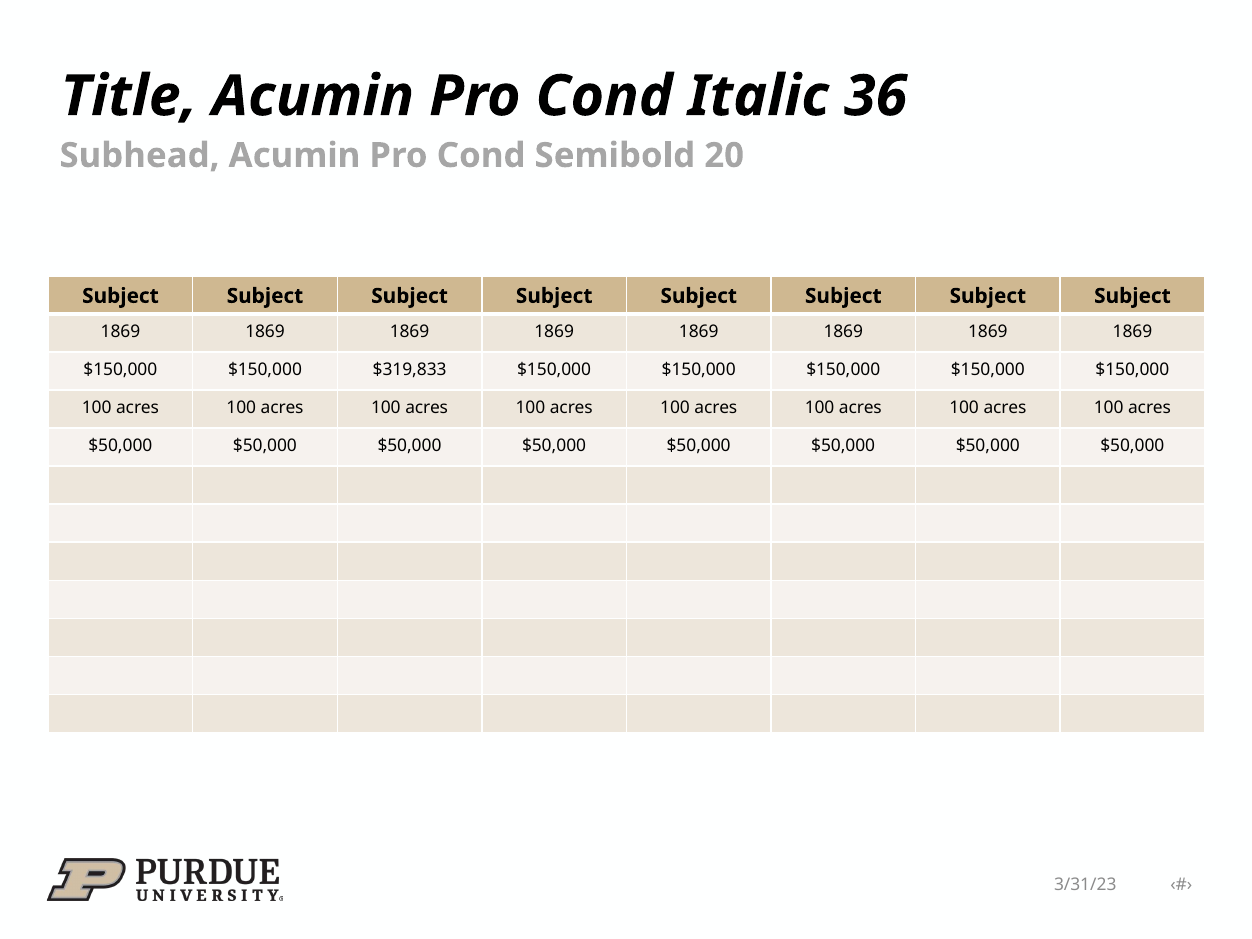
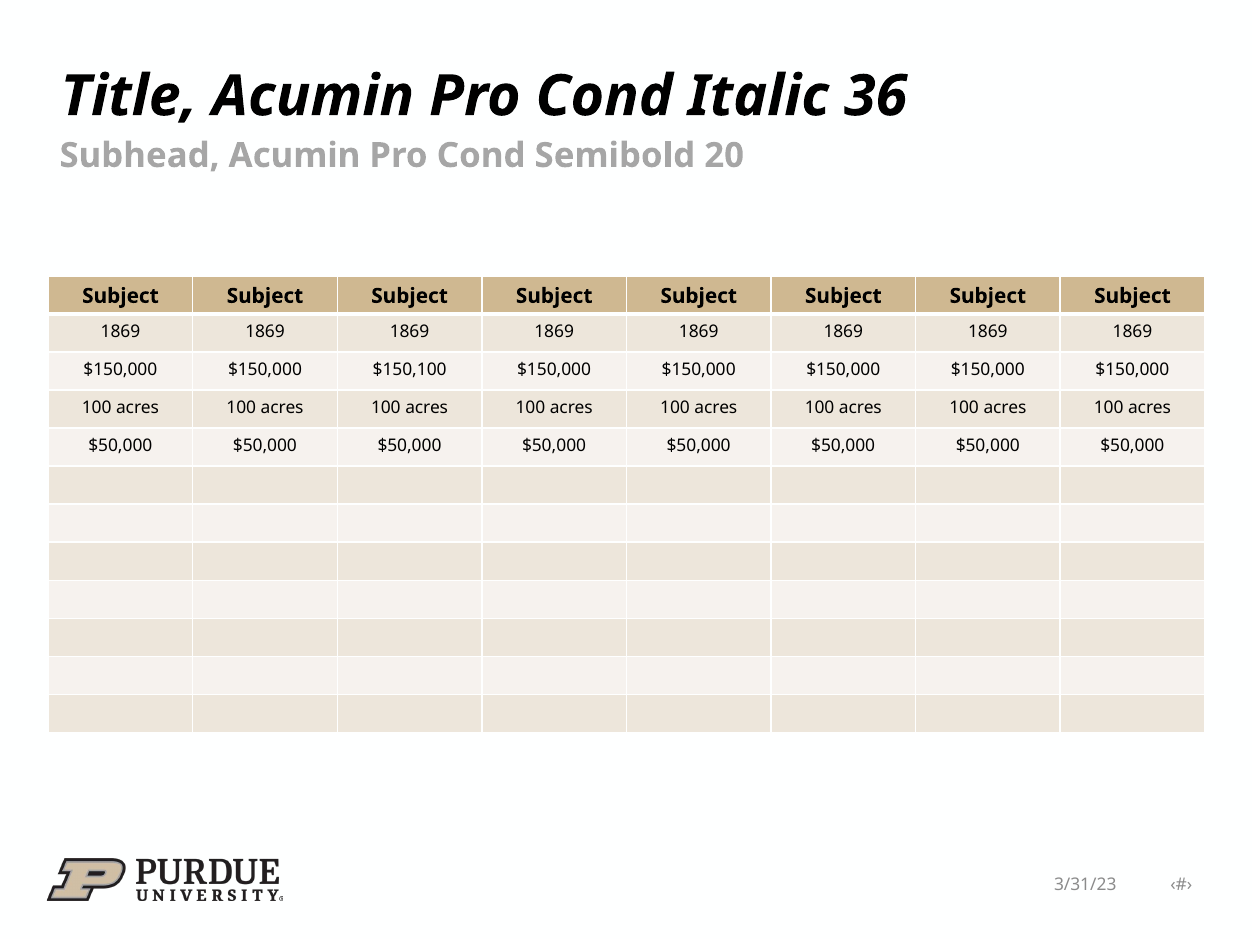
$319,833: $319,833 -> $150,100
